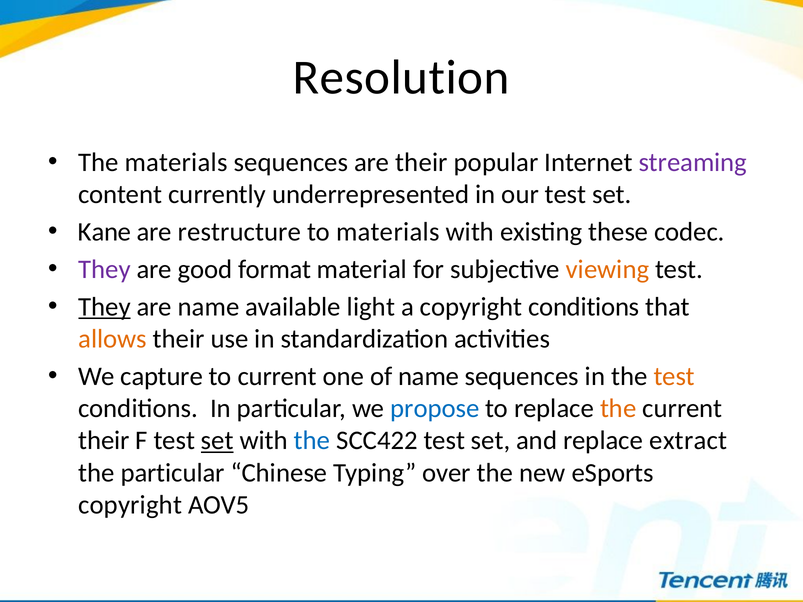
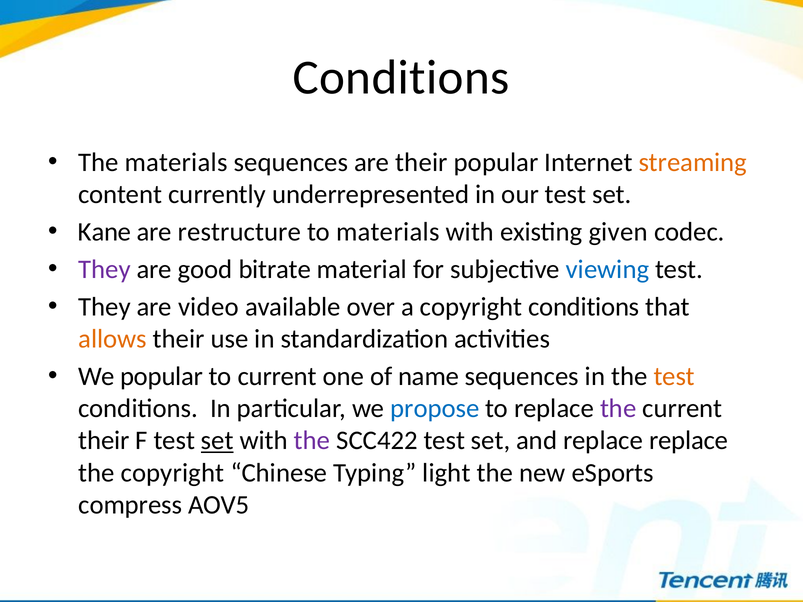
Resolution at (401, 78): Resolution -> Conditions
streaming colour: purple -> orange
these: these -> given
format: format -> bitrate
viewing colour: orange -> blue
They at (104, 307) underline: present -> none
are name: name -> video
light: light -> over
We capture: capture -> popular
the at (618, 409) colour: orange -> purple
the at (312, 441) colour: blue -> purple
replace extract: extract -> replace
the particular: particular -> copyright
over: over -> light
copyright at (130, 505): copyright -> compress
